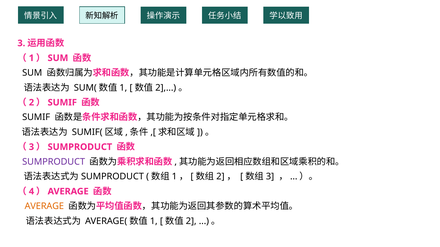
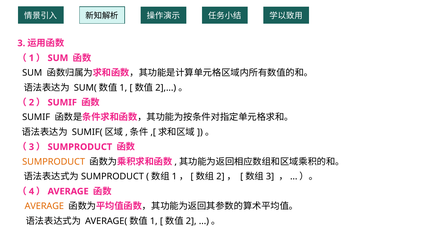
SUMPRODUCT at (54, 162) colour: purple -> orange
